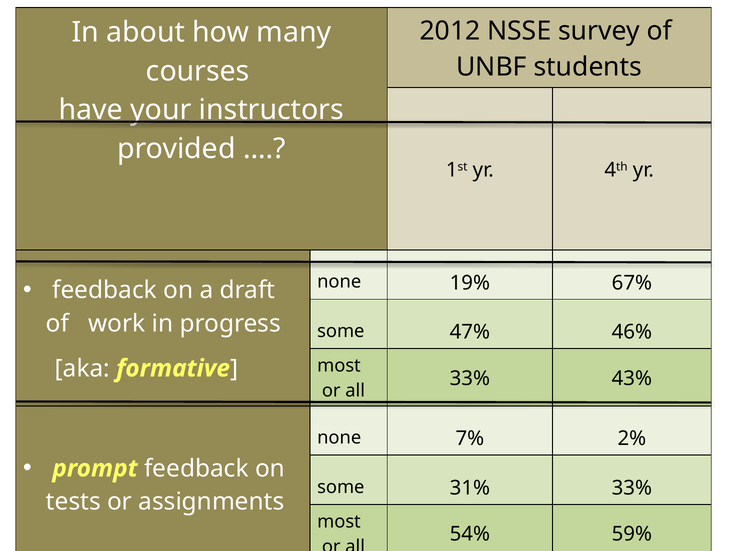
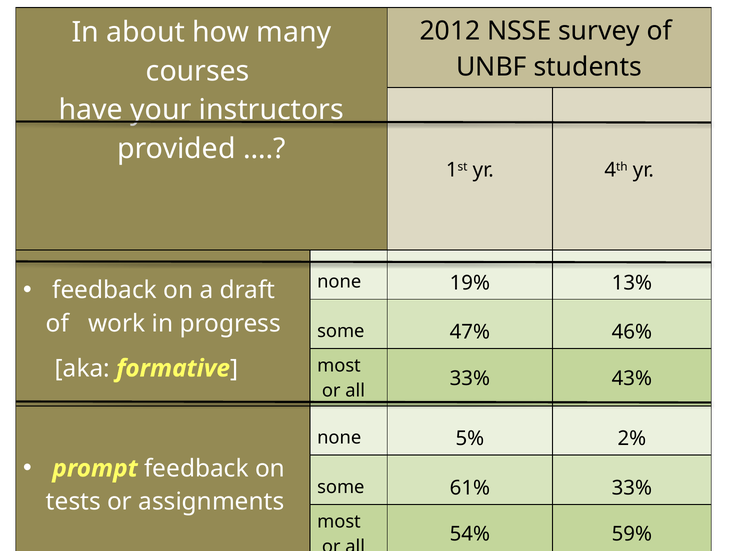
67%: 67% -> 13%
none 7%: 7% -> 5%
31%: 31% -> 61%
